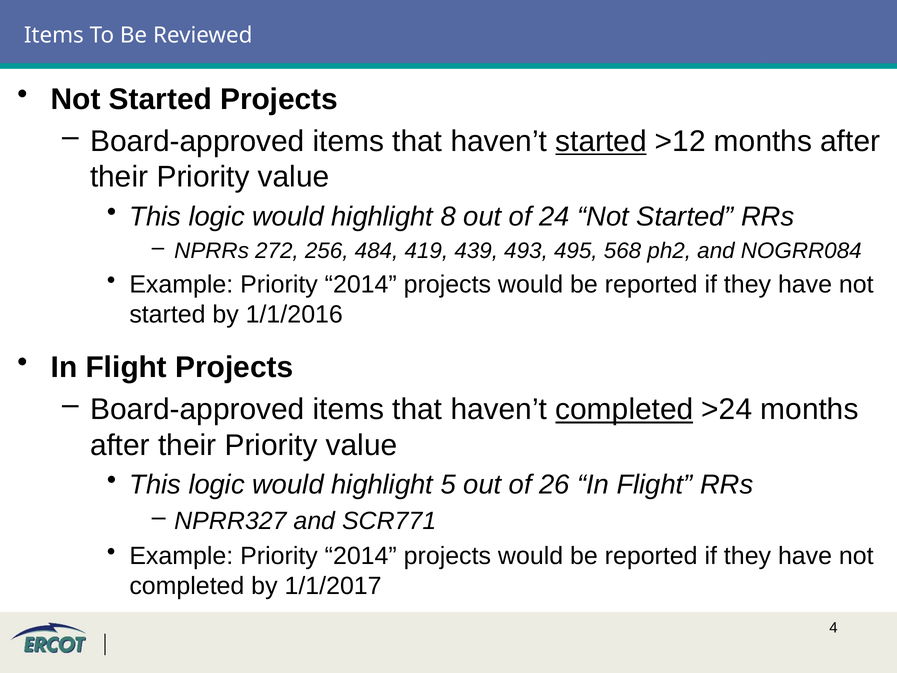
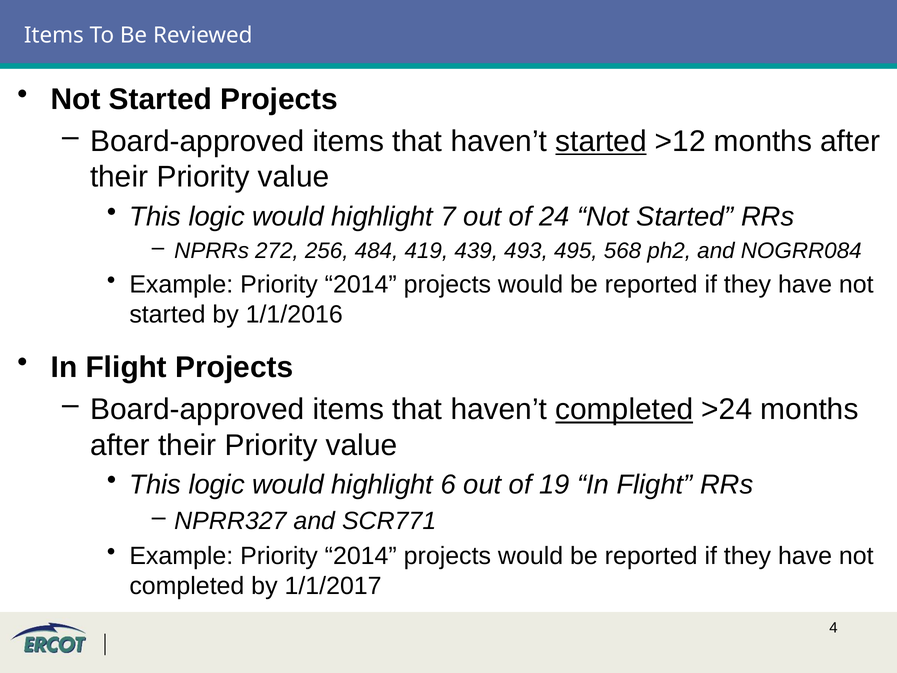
8: 8 -> 7
5: 5 -> 6
26: 26 -> 19
